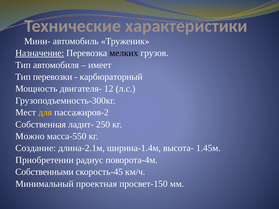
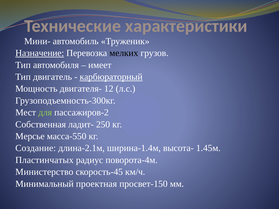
перевозки: перевозки -> двигатель
карбюраторный underline: none -> present
для colour: yellow -> light green
Можно: Можно -> Мерсье
Приобретении: Приобретении -> Пластинчатых
Собственными: Собственными -> Министерство
